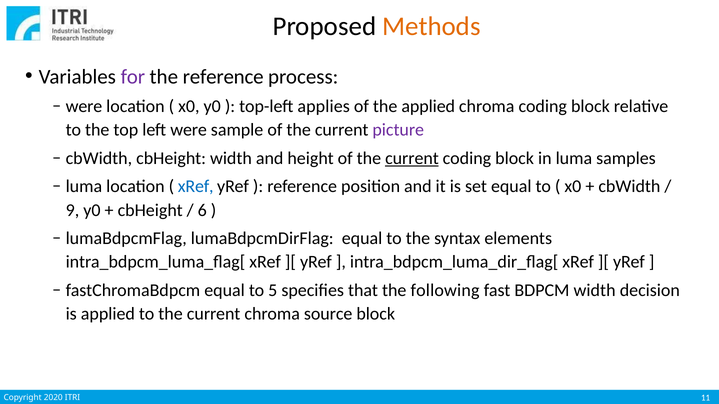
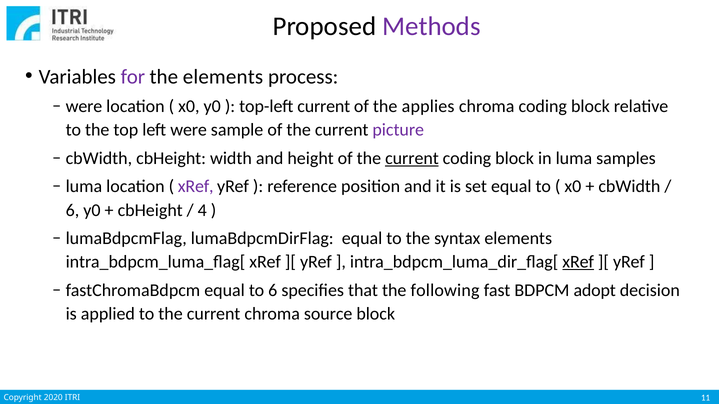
Methods colour: orange -> purple
the reference: reference -> elements
top-left applies: applies -> current
the applied: applied -> applies
xRef at (196, 187) colour: blue -> purple
9 at (72, 210): 9 -> 6
6: 6 -> 4
xRef at (578, 262) underline: none -> present
to 5: 5 -> 6
BDPCM width: width -> adopt
